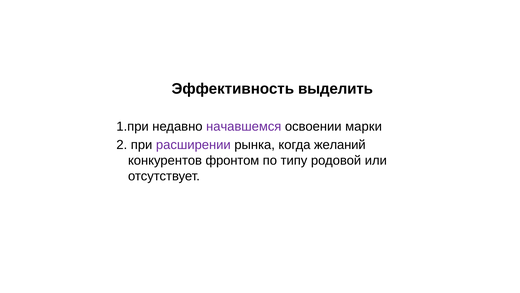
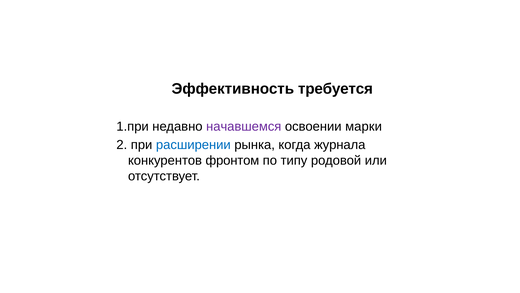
выделить: выделить -> требуется
расширении colour: purple -> blue
желаний: желаний -> журнала
